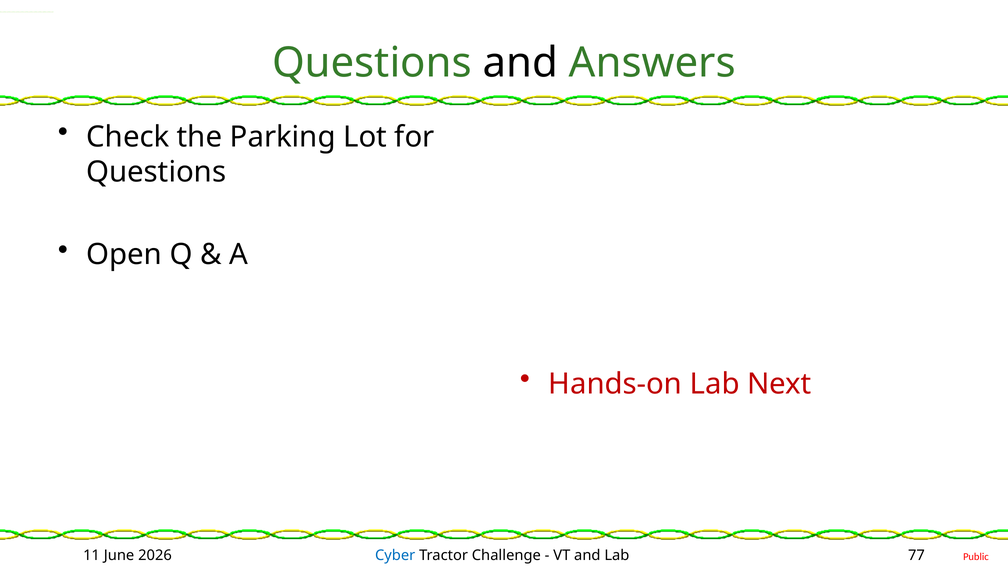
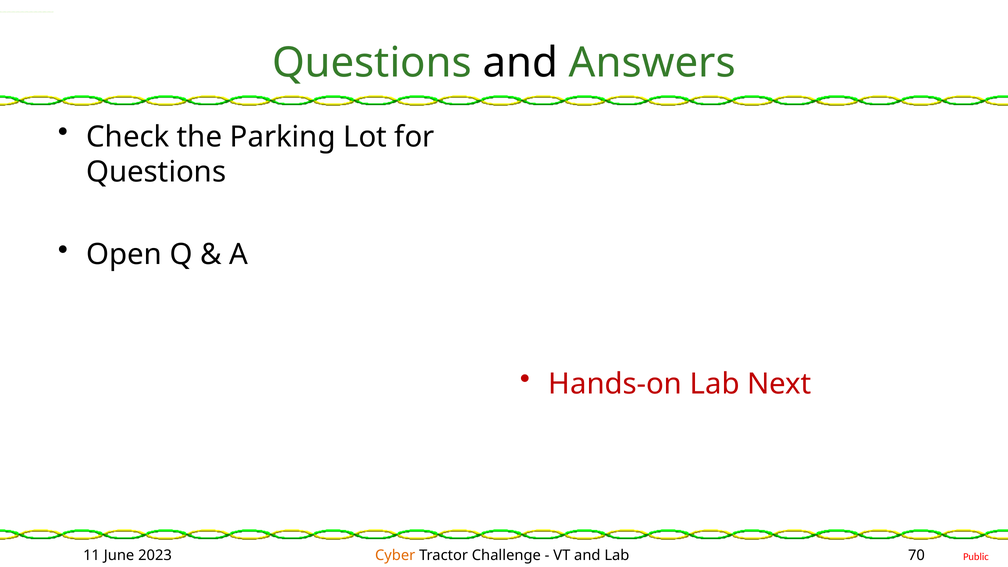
2026: 2026 -> 2023
Cyber colour: blue -> orange
77: 77 -> 70
